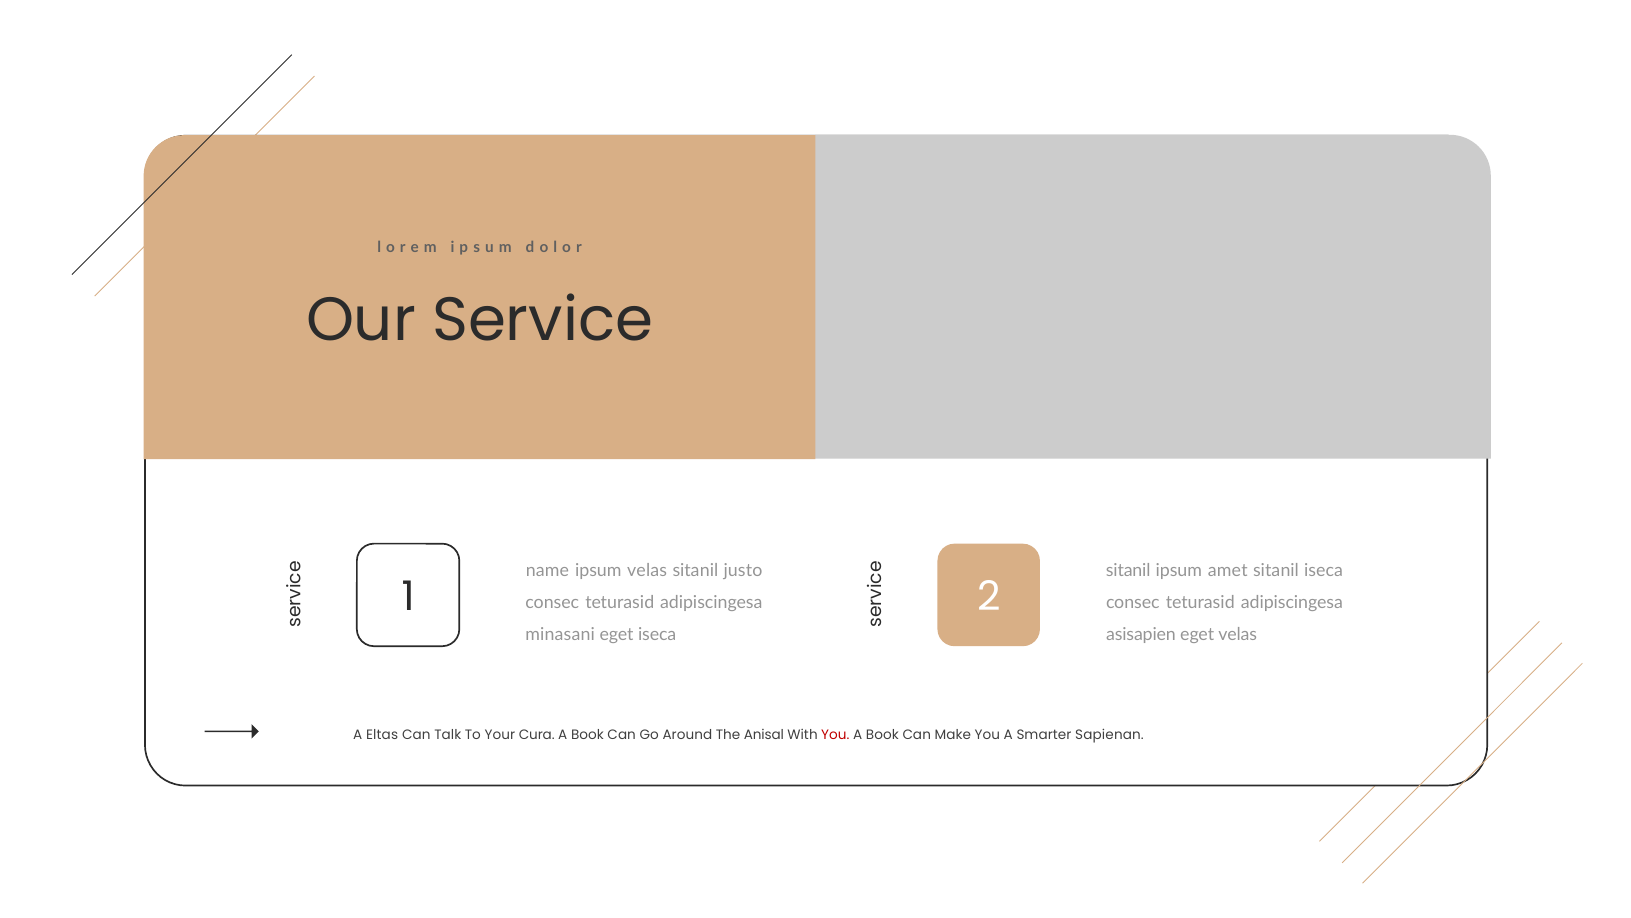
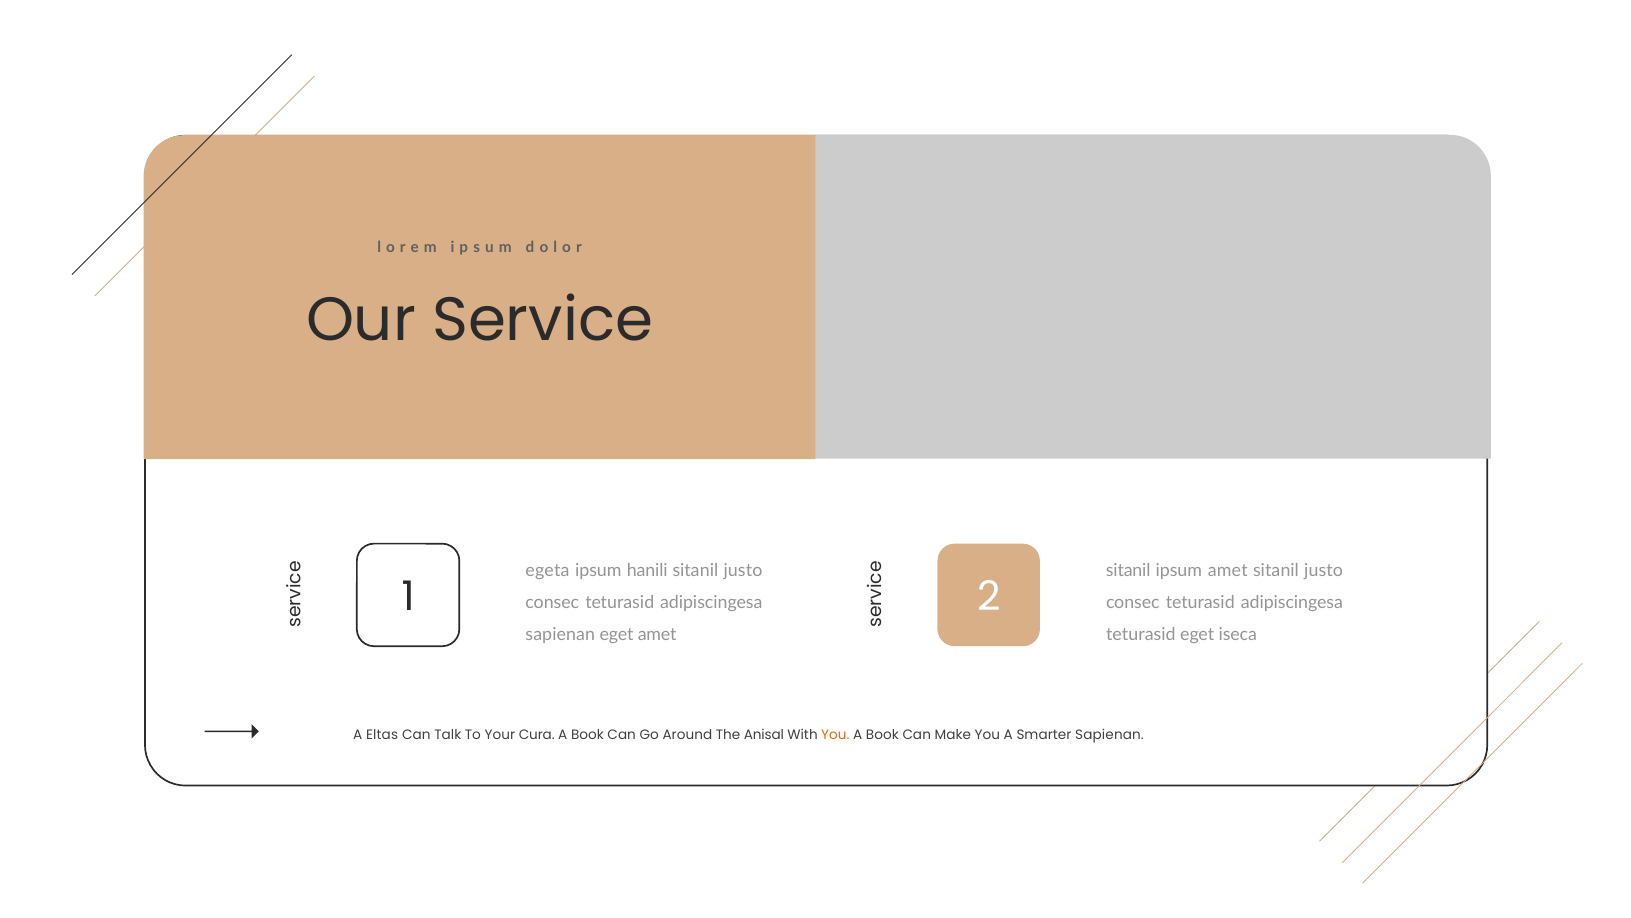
name: name -> egeta
ipsum velas: velas -> hanili
iseca at (1324, 571): iseca -> justo
minasani at (560, 635): minasani -> sapienan
eget iseca: iseca -> amet
asisapien at (1141, 635): asisapien -> teturasid
eget velas: velas -> iseca
You at (835, 735) colour: red -> orange
